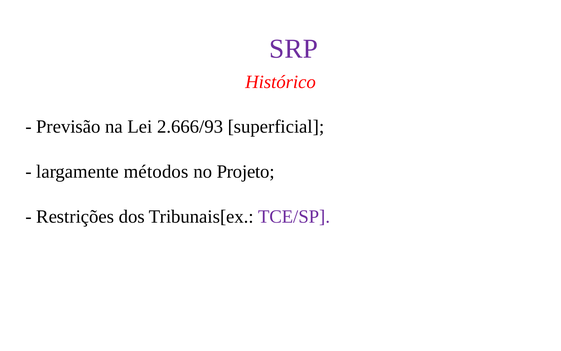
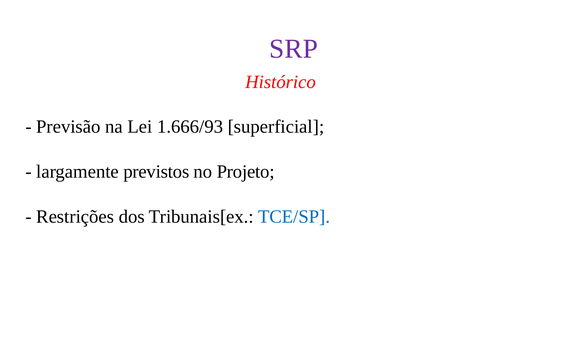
2.666/93: 2.666/93 -> 1.666/93
métodos: métodos -> previstos
TCE/SP colour: purple -> blue
